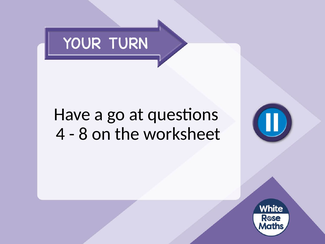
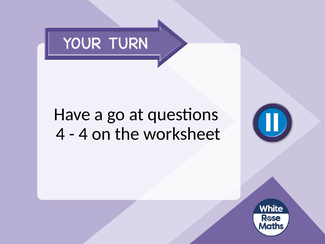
8 at (83, 134): 8 -> 4
